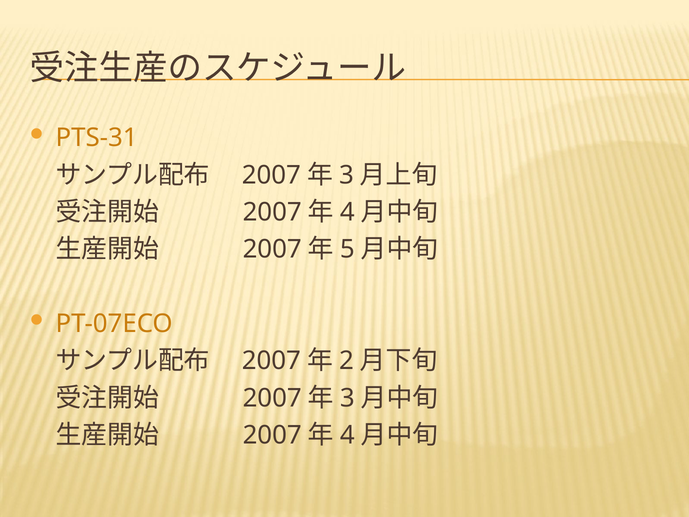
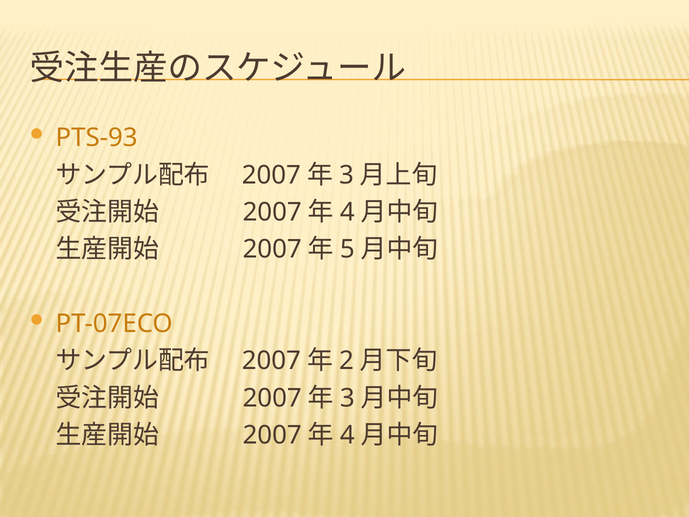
PTS-31: PTS-31 -> PTS-93
